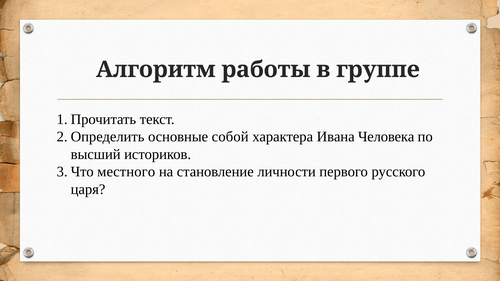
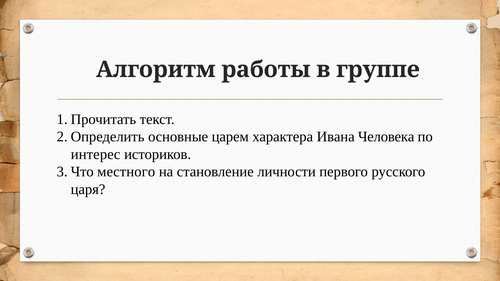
собой: собой -> царем
высший: высший -> интерес
